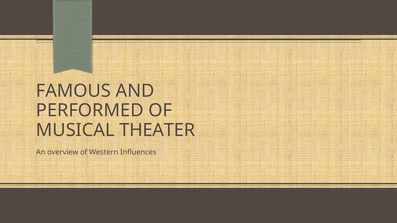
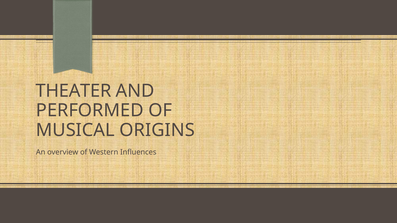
FAMOUS: FAMOUS -> THEATER
THEATER: THEATER -> ORIGINS
